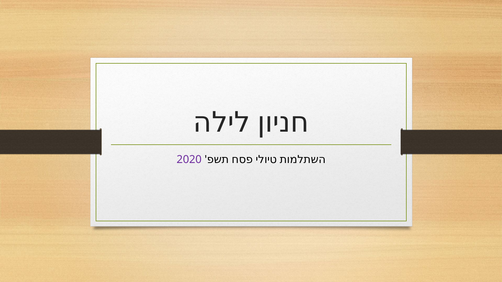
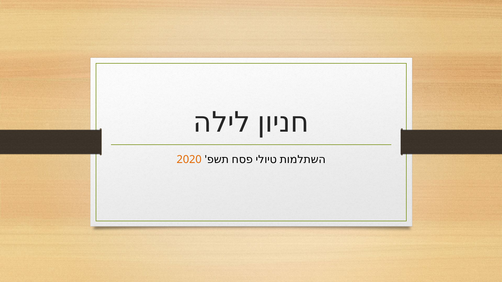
2020 colour: purple -> orange
